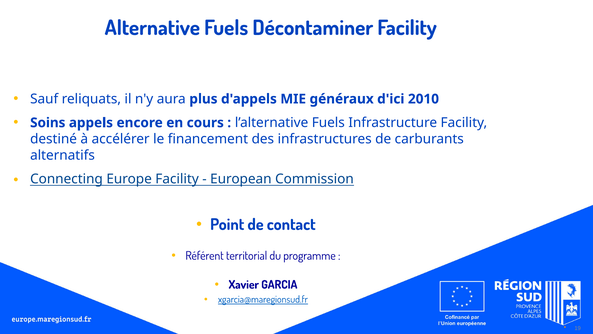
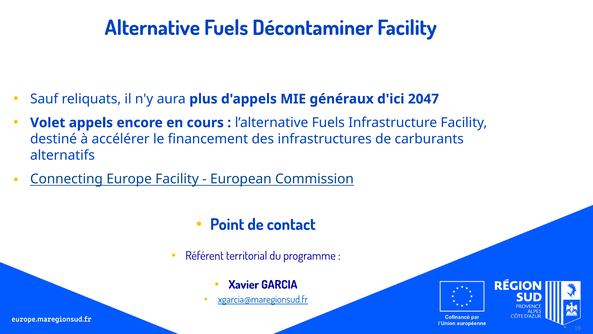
2010: 2010 -> 2047
Soins: Soins -> Volet
